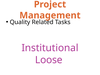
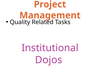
Loose: Loose -> Dojos
